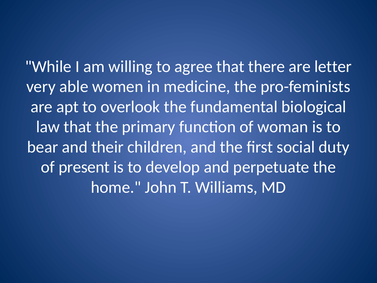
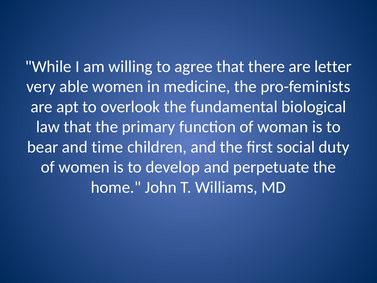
their: their -> time
of present: present -> women
